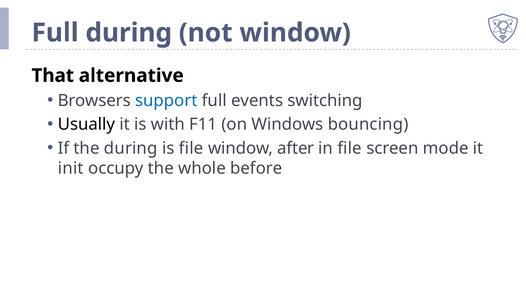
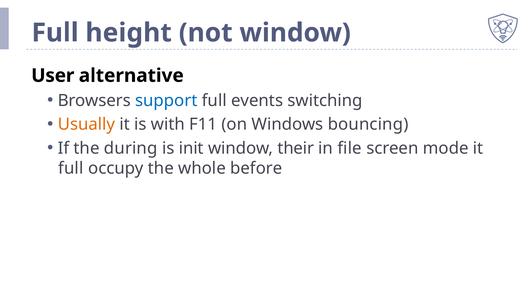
Full during: during -> height
That: That -> User
Usually colour: black -> orange
is file: file -> init
after: after -> their
init at (71, 168): init -> full
